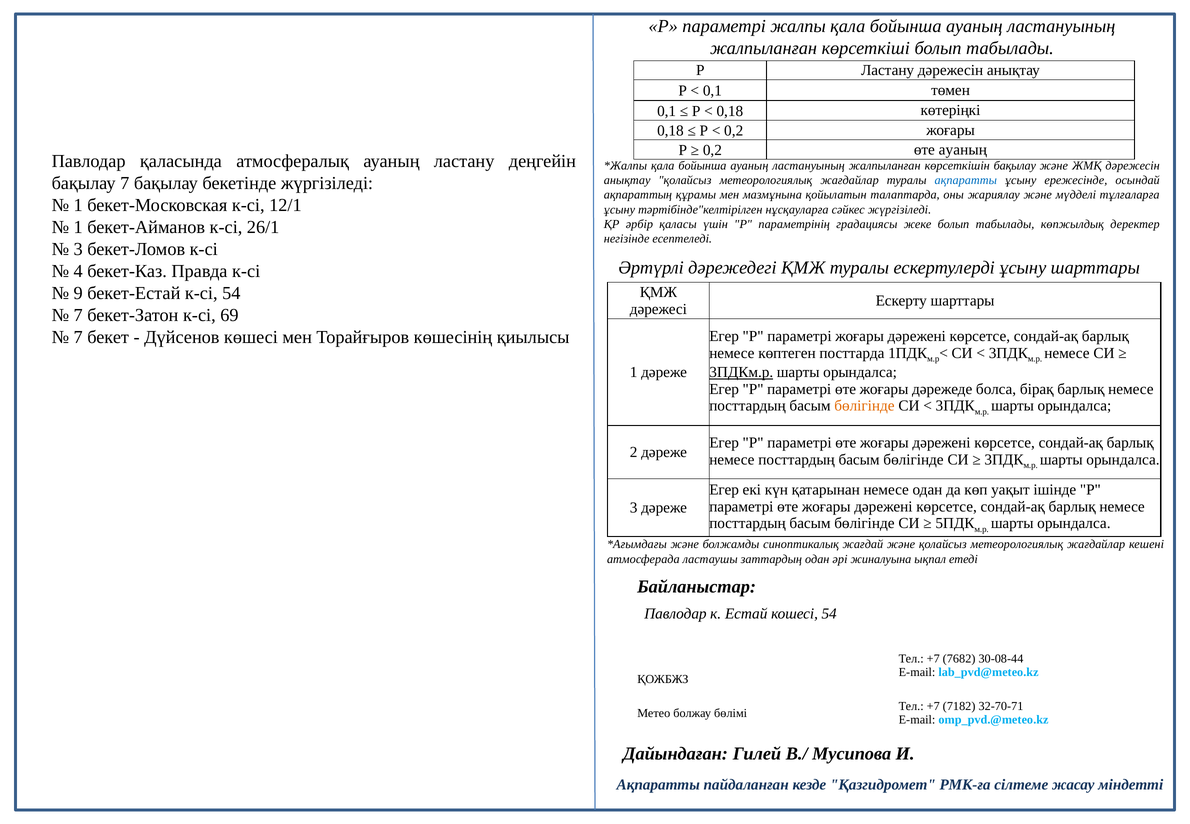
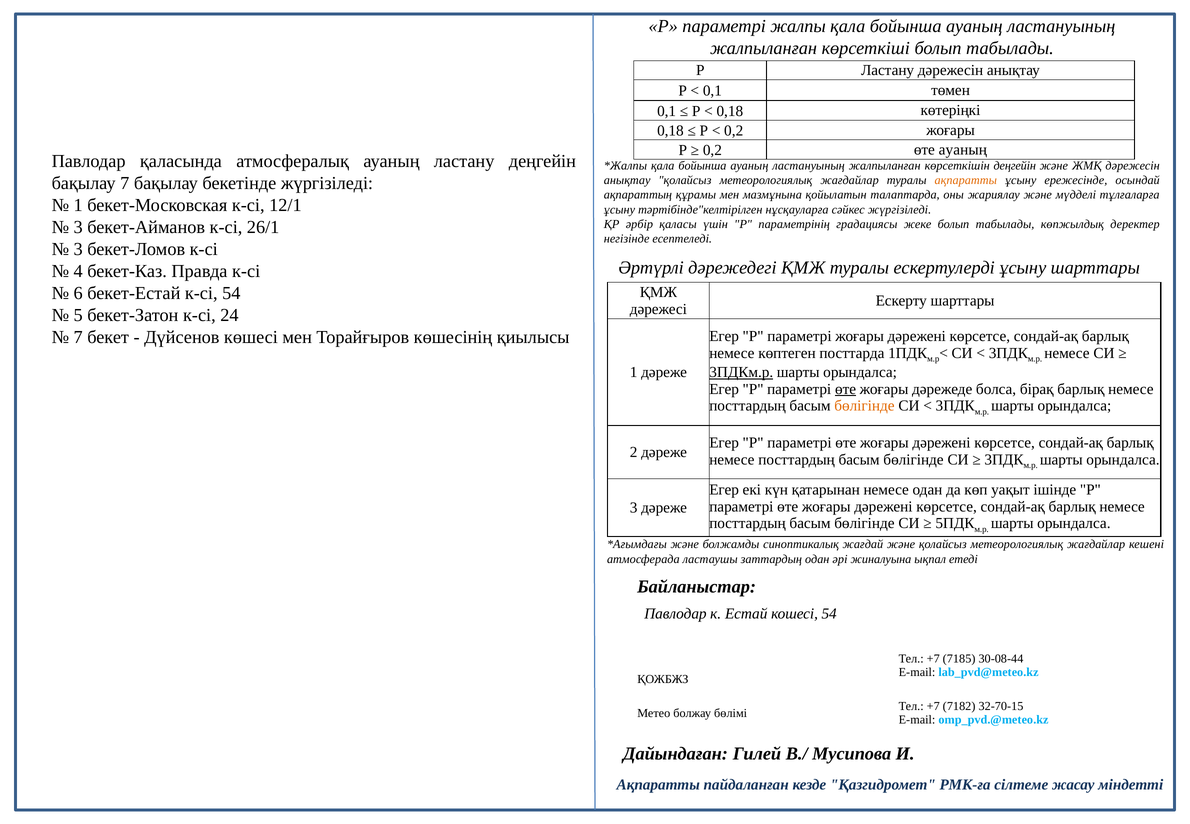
көрсеткішін бақылау: бақылау -> деңгейін
ақпаратты at (966, 180) colour: blue -> orange
1 at (78, 227): 1 -> 3
9: 9 -> 6
7 at (78, 315): 7 -> 5
69: 69 -> 24
өте at (846, 389) underline: none -> present
7682: 7682 -> 7185
32-70-71: 32-70-71 -> 32-70-15
